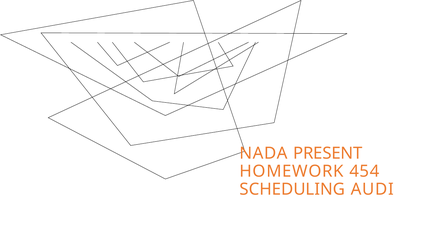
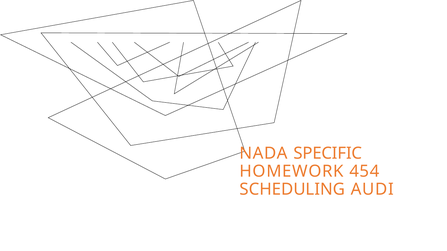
PRESENT: PRESENT -> SPECIFIC
